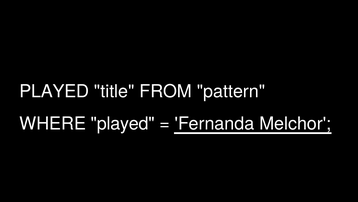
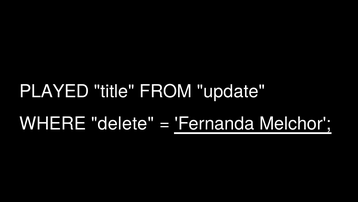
pattern: pattern -> update
WHERE played: played -> delete
